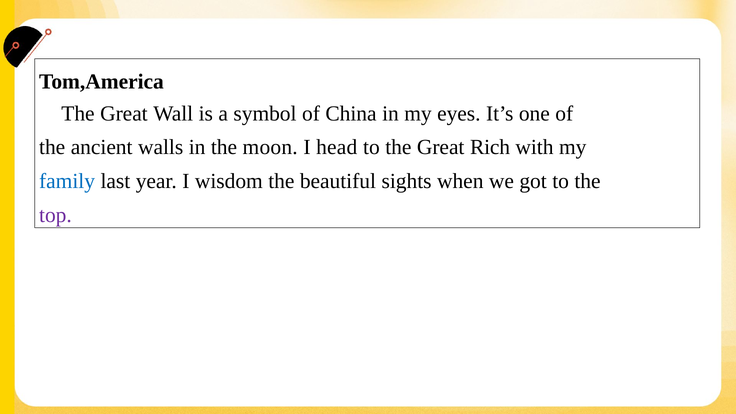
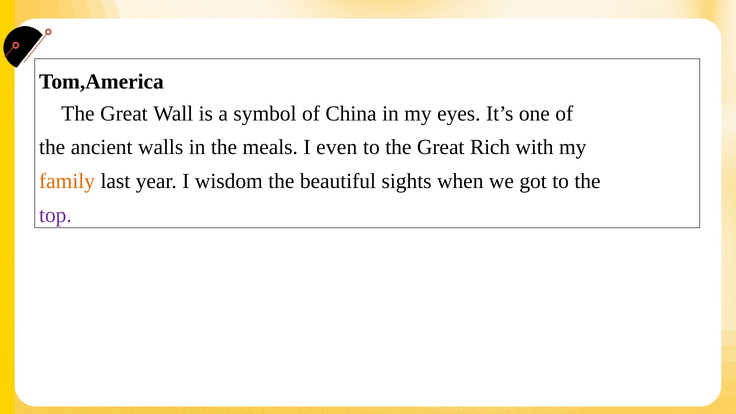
moon: moon -> meals
head: head -> even
family colour: blue -> orange
